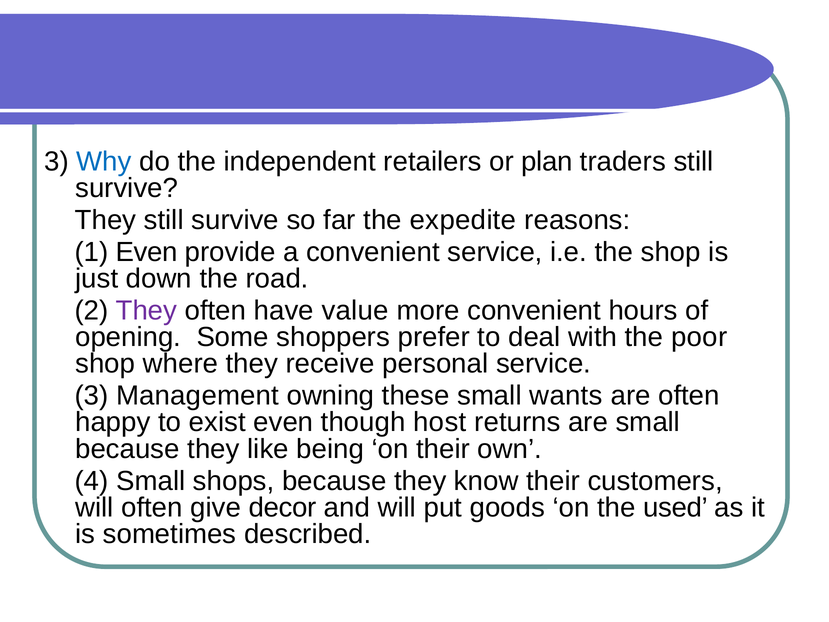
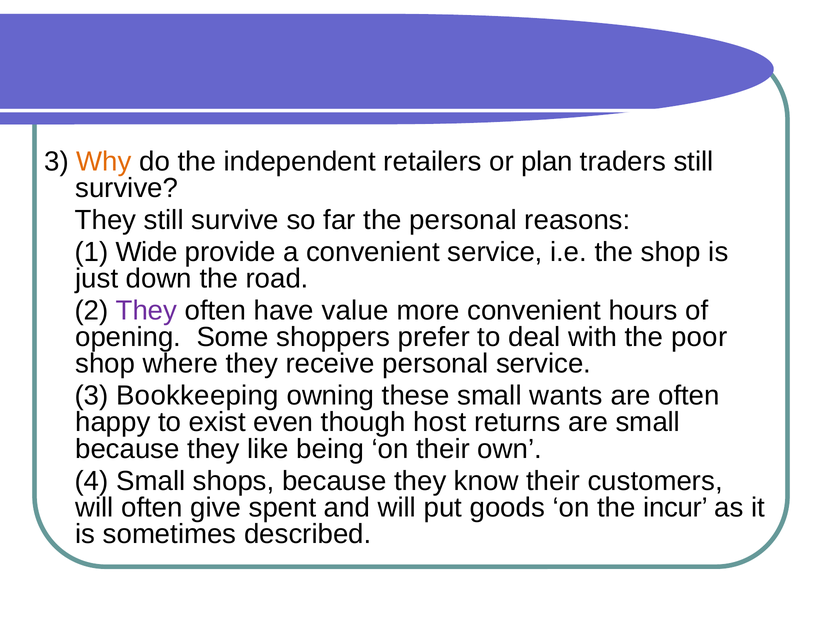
Why colour: blue -> orange
the expedite: expedite -> personal
1 Even: Even -> Wide
Management: Management -> Bookkeeping
decor: decor -> spent
used: used -> incur
